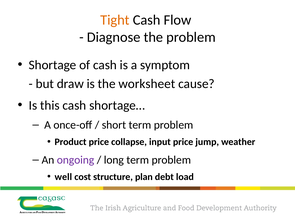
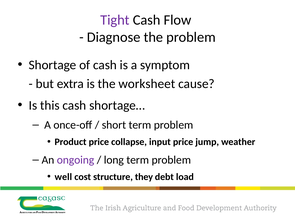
Tight colour: orange -> purple
draw: draw -> extra
plan: plan -> they
